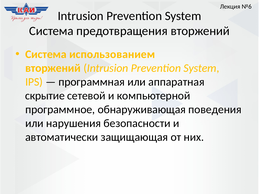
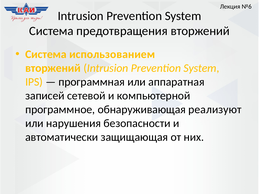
скрытие: скрытие -> записей
поведения: поведения -> реализуют
